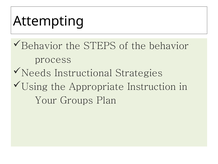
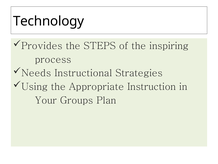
Attempting: Attempting -> Technology
Behavior at (42, 46): Behavior -> Provides
the behavior: behavior -> inspiring
